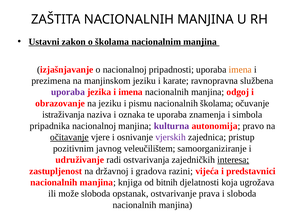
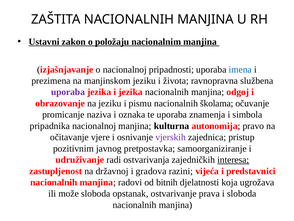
o školama: školama -> položaju
imena at (240, 69) colour: orange -> blue
karate: karate -> života
i imena: imena -> jezika
istraživanja: istraživanja -> promicanje
kulturna colour: purple -> black
očitavanje underline: present -> none
veleučilištem: veleučilištem -> pretpostavka
knjiga: knjiga -> radovi
